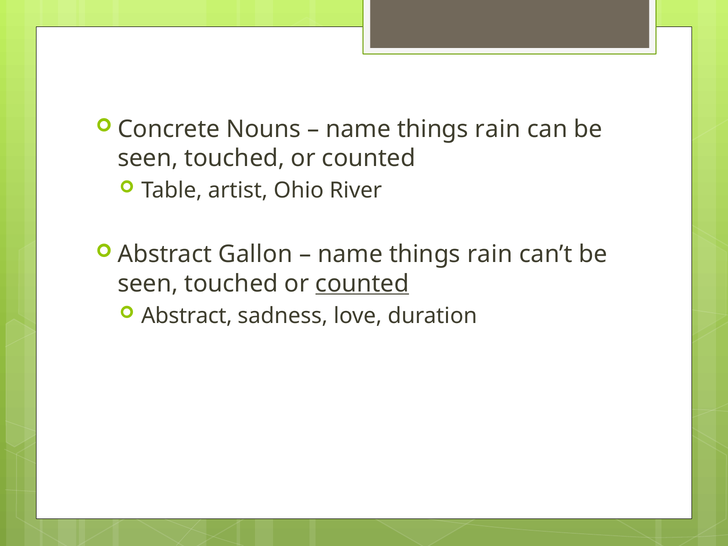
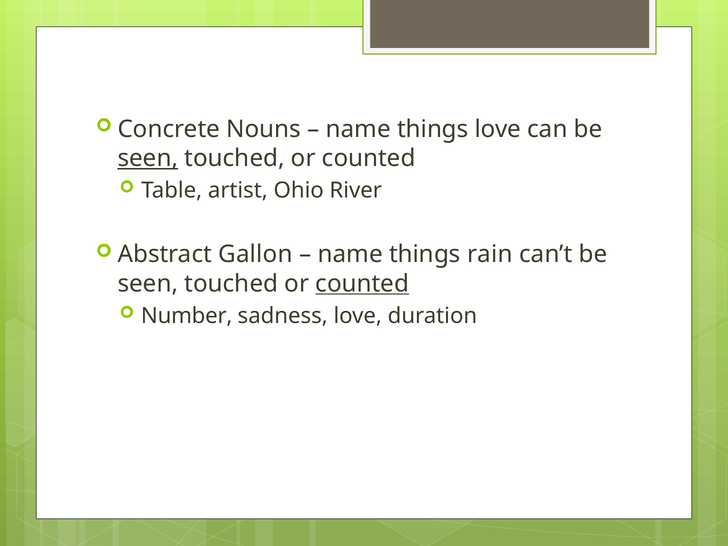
rain at (498, 129): rain -> love
seen at (148, 158) underline: none -> present
Abstract at (187, 316): Abstract -> Number
